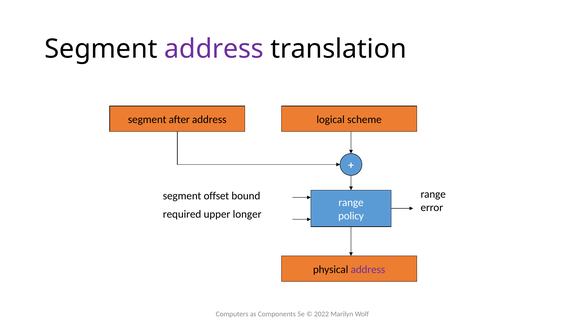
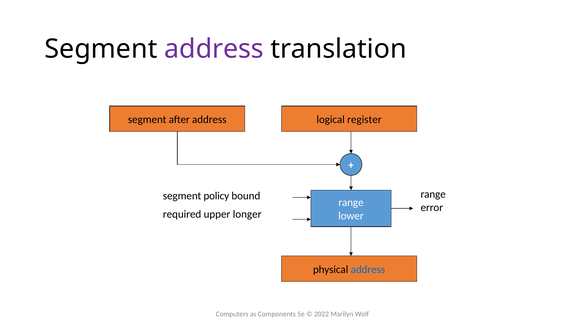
scheme: scheme -> register
offset: offset -> policy
policy: policy -> lower
address at (368, 269) colour: purple -> blue
